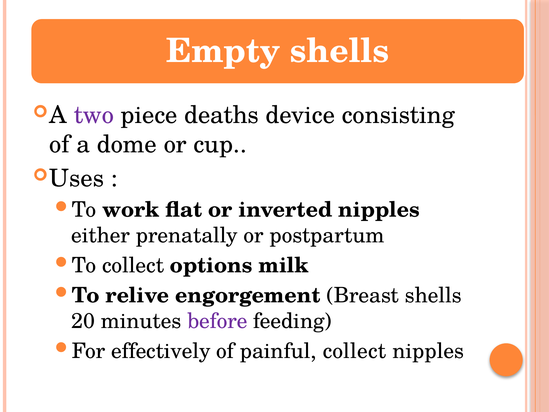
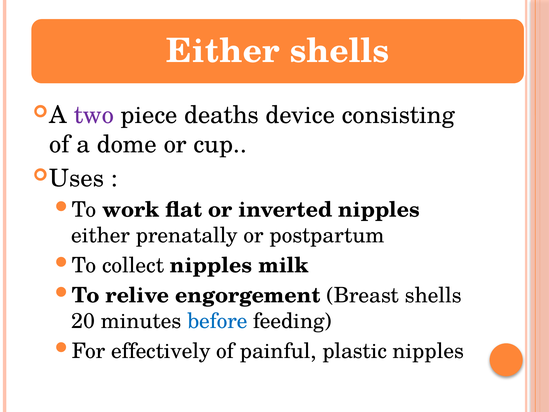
Empty at (223, 51): Empty -> Either
collect options: options -> nipples
before colour: purple -> blue
painful collect: collect -> plastic
